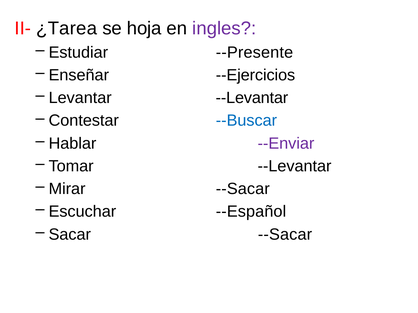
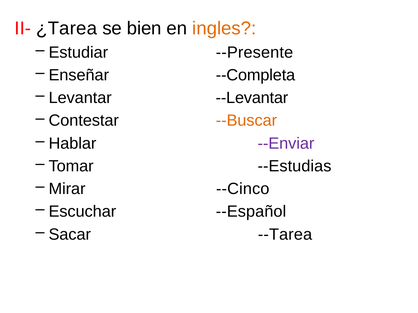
hoja: hoja -> bien
ingles colour: purple -> orange
--Ejercicios: --Ejercicios -> --Completa
--Buscar colour: blue -> orange
Tomar --Levantar: --Levantar -> --Estudias
Mirar --Sacar: --Sacar -> --Cinco
Sacar --Sacar: --Sacar -> --Tarea
